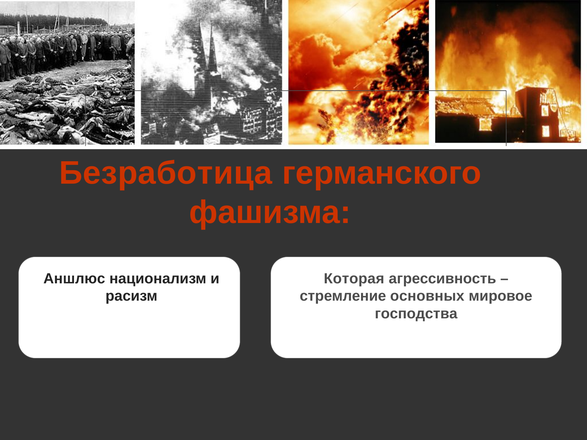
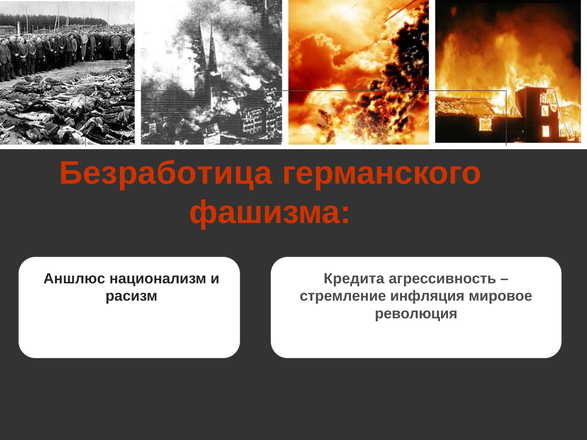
Которая: Которая -> Кредита
основных: основных -> инфляция
господства: господства -> революция
